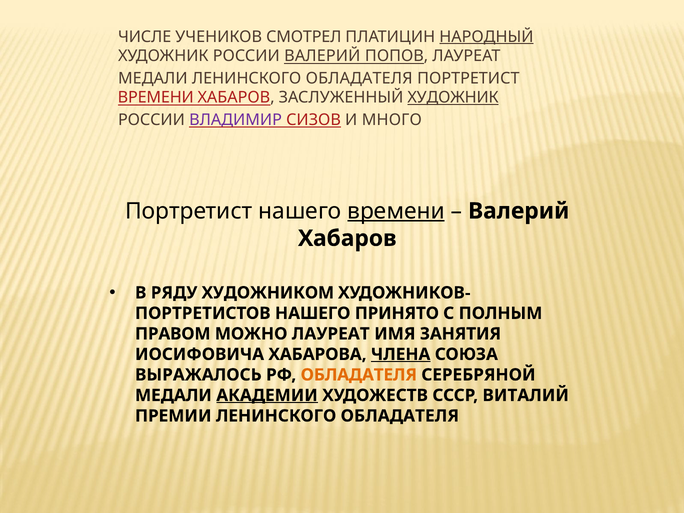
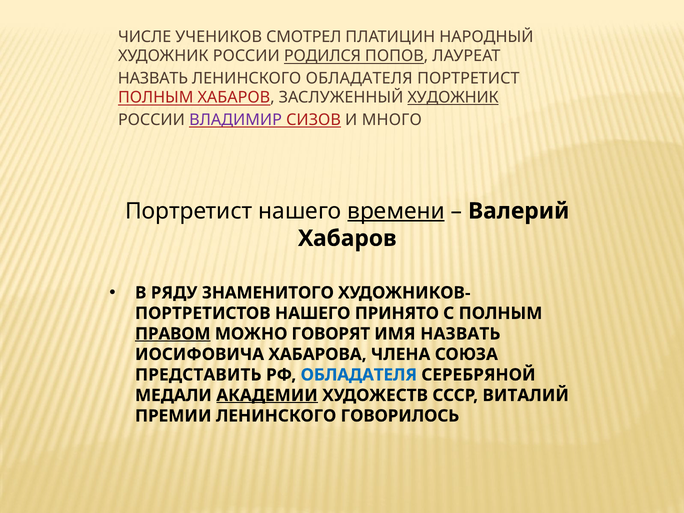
НАРОДНЫЙ underline: present -> none
РОССИИ ВАЛЕРИЙ: ВАЛЕРИЙ -> РОДИЛСЯ
МЕДАЛИ at (153, 78): МЕДАЛИ -> НАЗВАТЬ
ВРЕМЕНИ at (156, 98): ВРЕМЕНИ -> ПОЛНЫМ
ХУДОЖНИКОМ: ХУДОЖНИКОМ -> ЗНАМЕНИТОГО
ПРАВОМ underline: none -> present
МОЖНО ЛАУРЕАТ: ЛАУРЕАТ -> ГОВОРЯТ
ИМЯ ЗАНЯТИЯ: ЗАНЯТИЯ -> НАЗВАТЬ
ЧЛЕНА underline: present -> none
ВЫРАЖАЛОСЬ: ВЫРАЖАЛОСЬ -> ПРЕДСТАВИТЬ
ОБЛАДАТЕЛЯ at (359, 375) colour: orange -> blue
ПРЕМИИ ЛЕНИНСКОГО ОБЛАДАТЕЛЯ: ОБЛАДАТЕЛЯ -> ГОВОРИЛОСЬ
